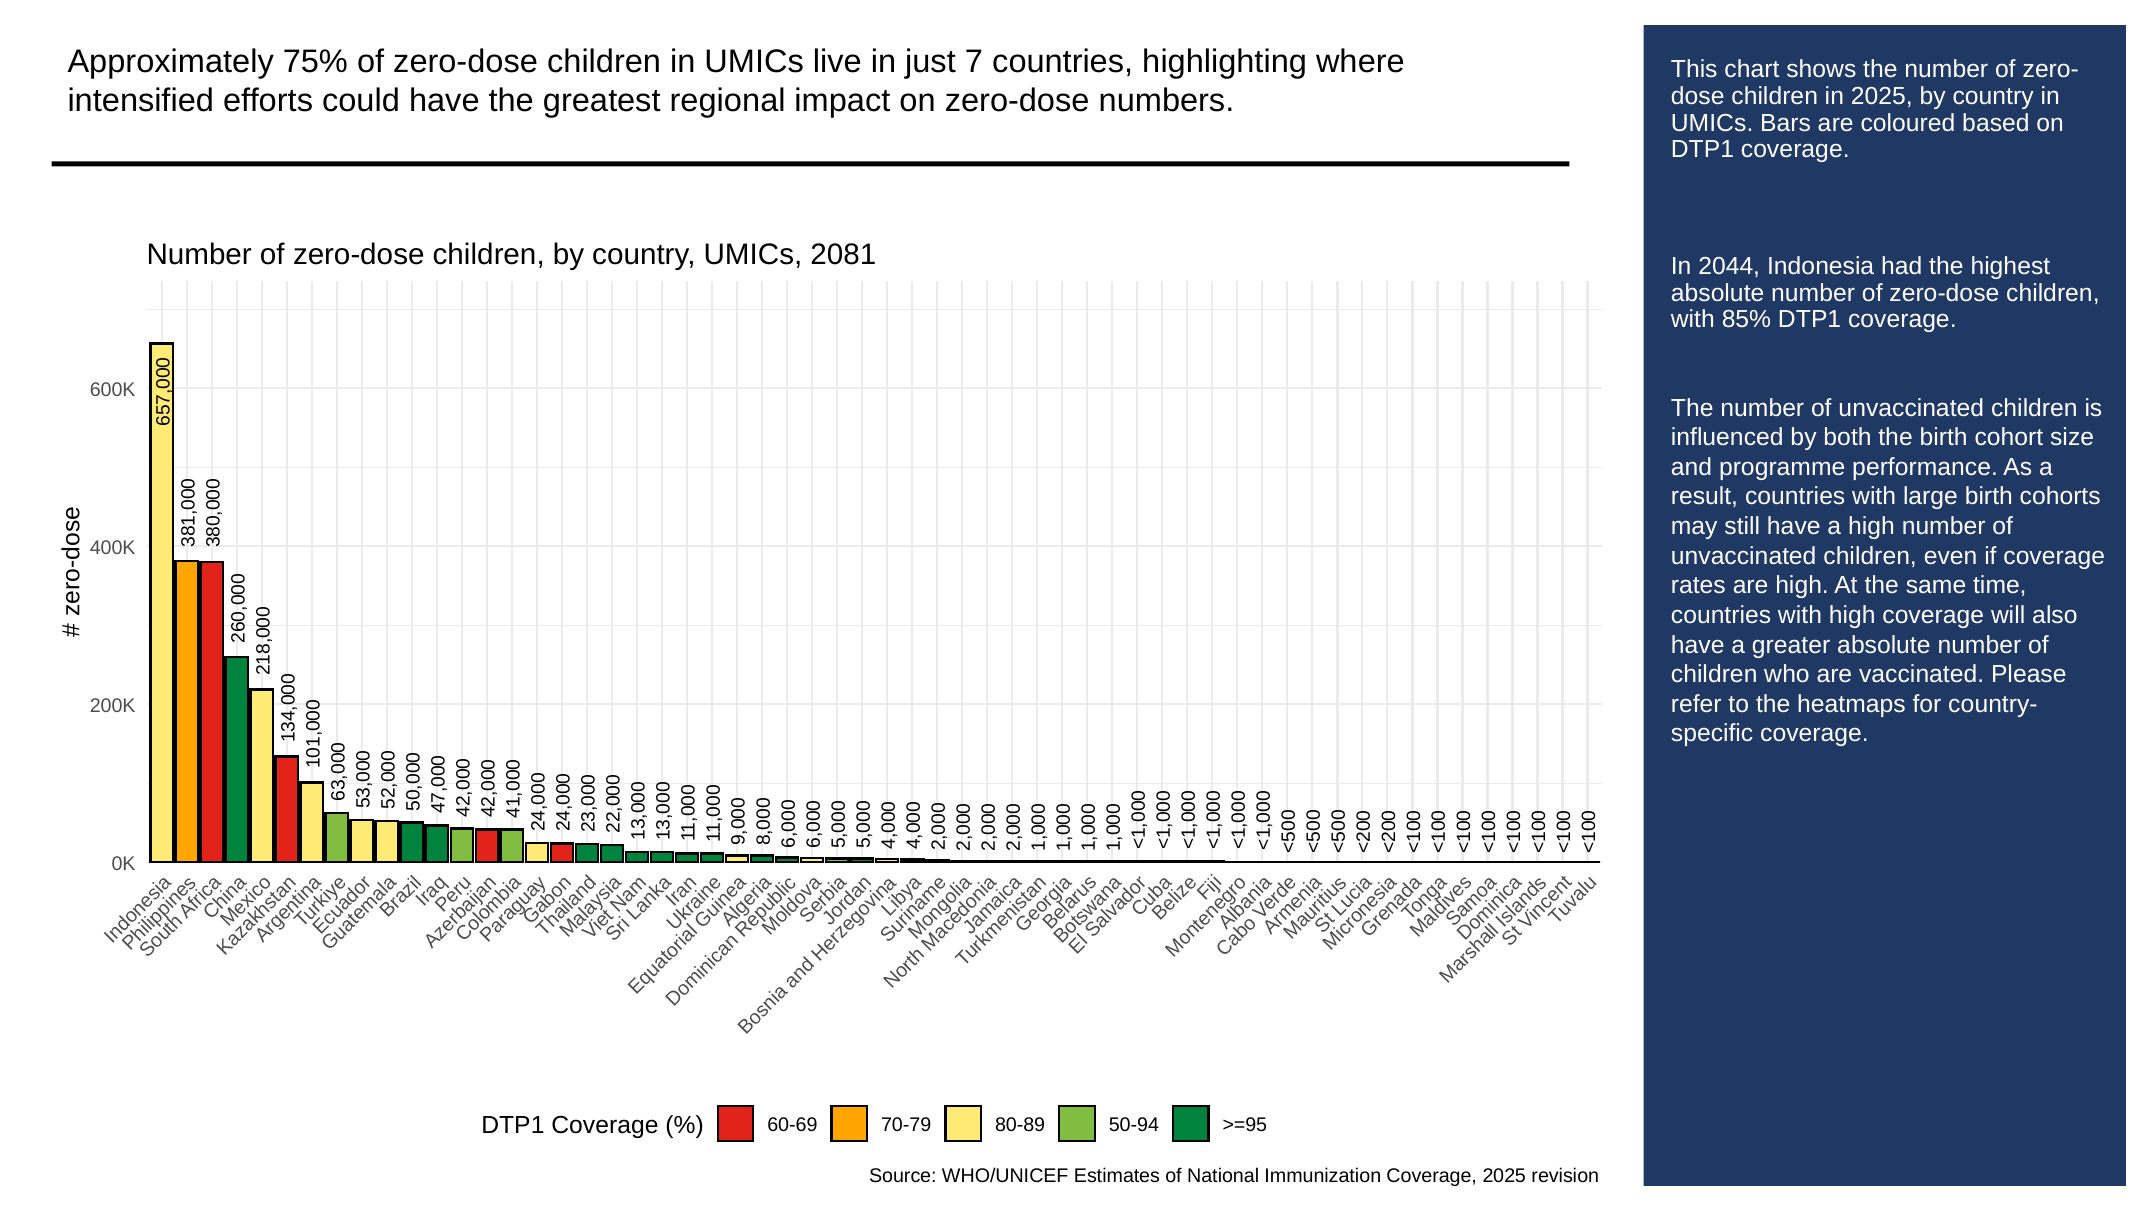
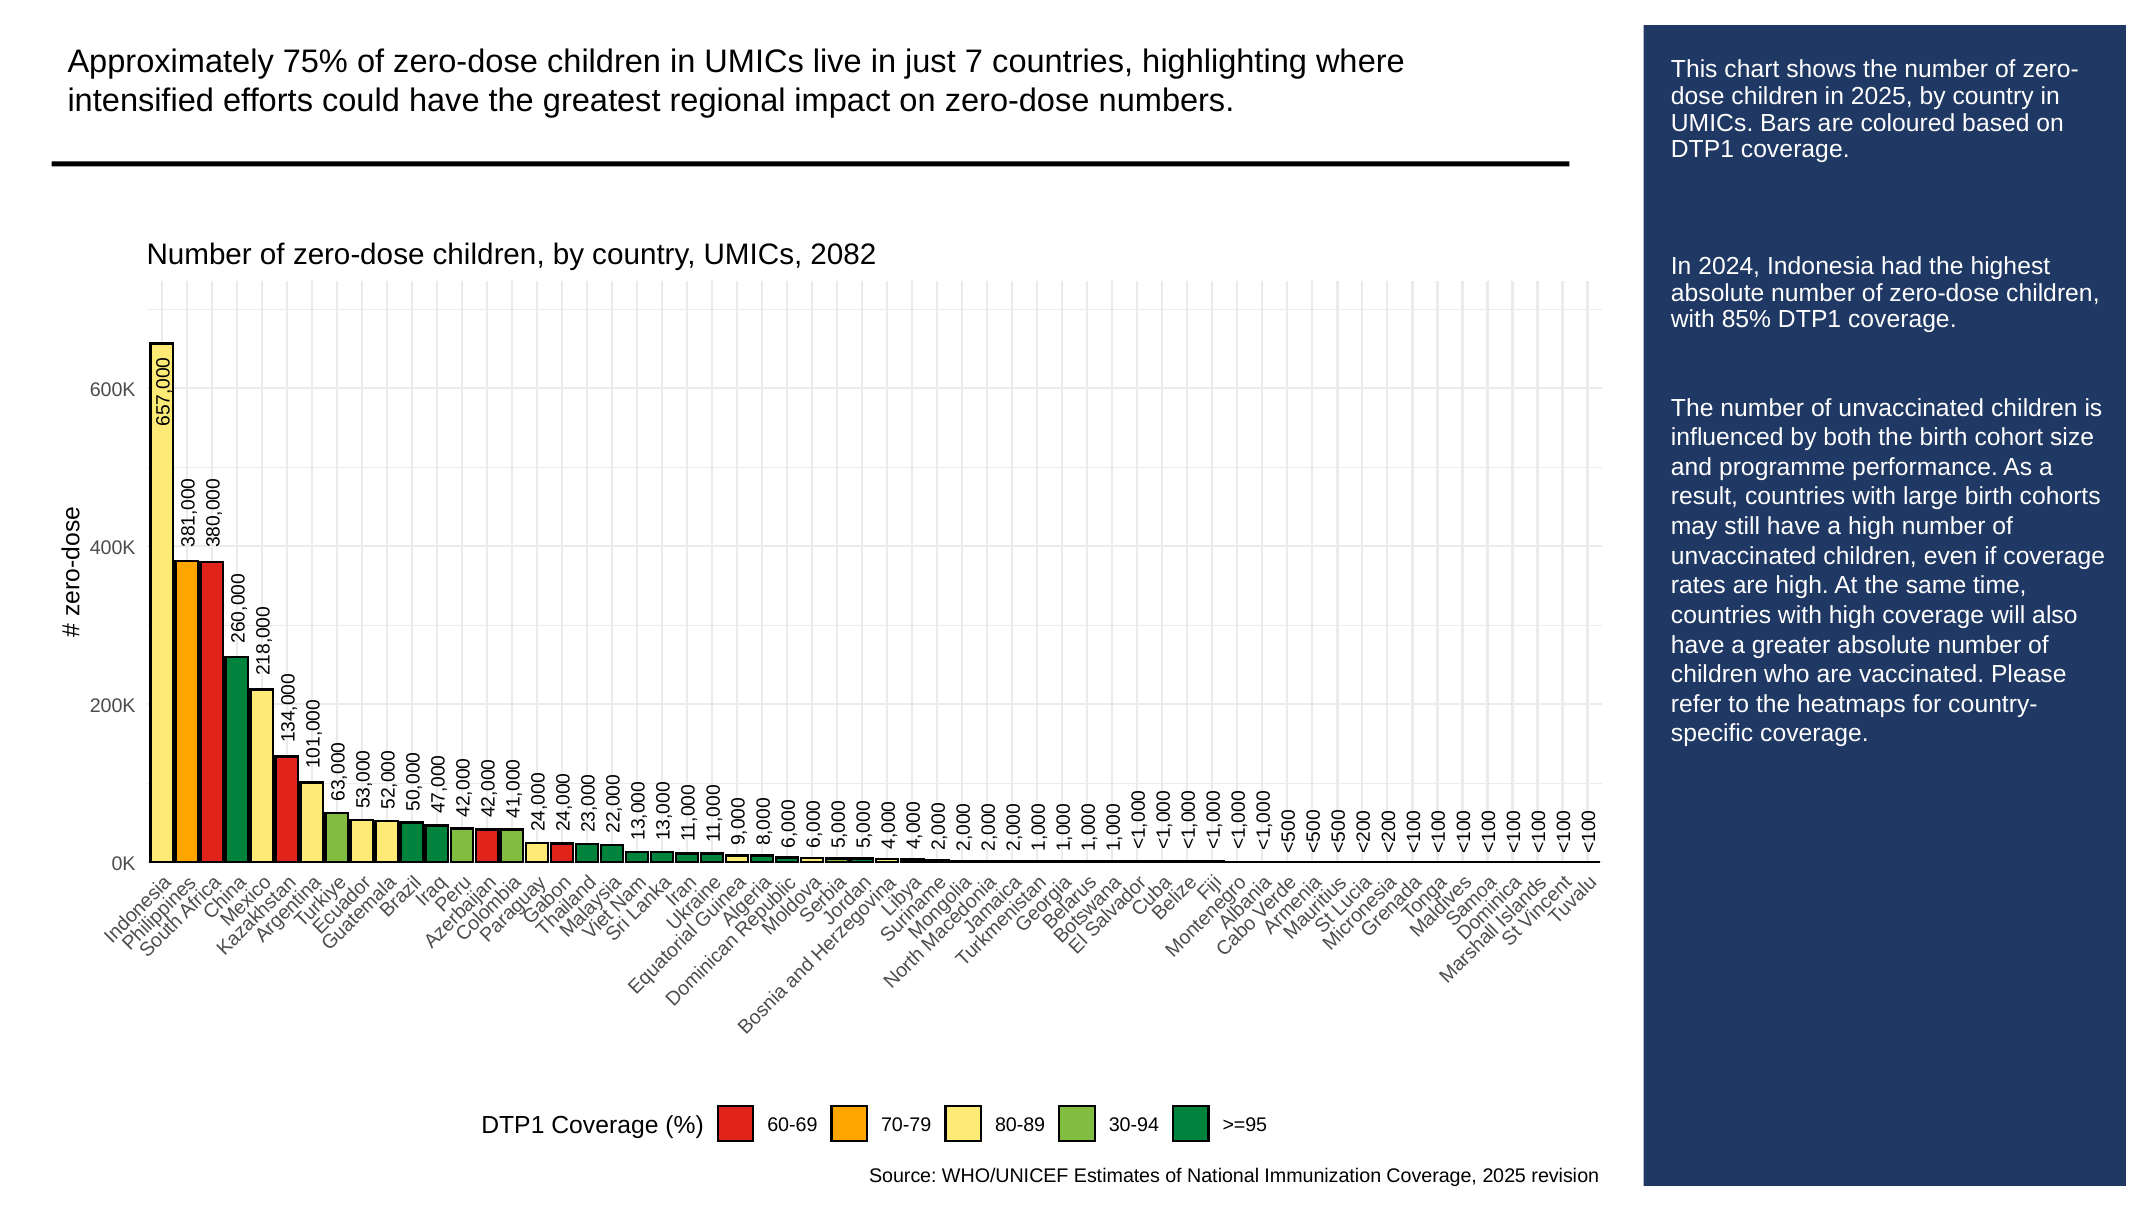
2081: 2081 -> 2082
2044: 2044 -> 2024
50-94: 50-94 -> 30-94
